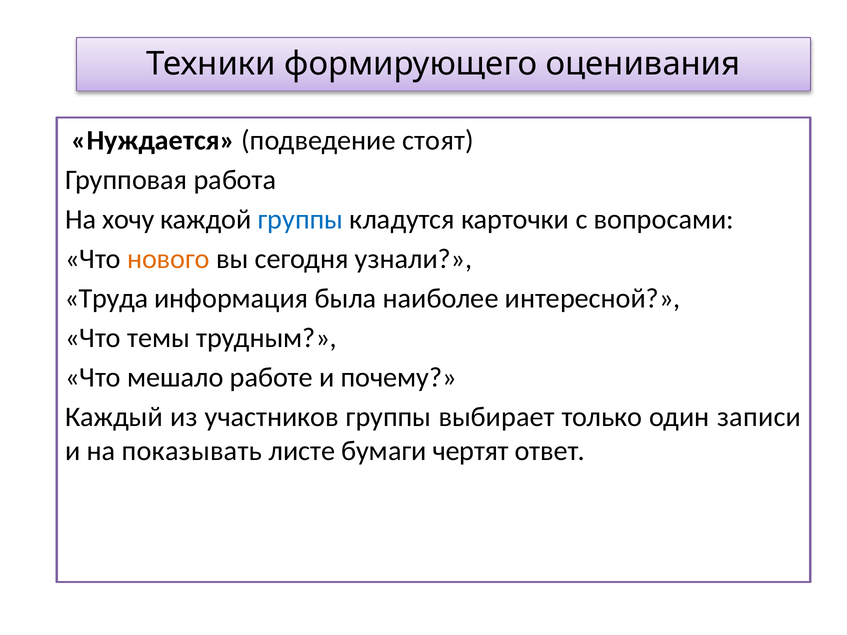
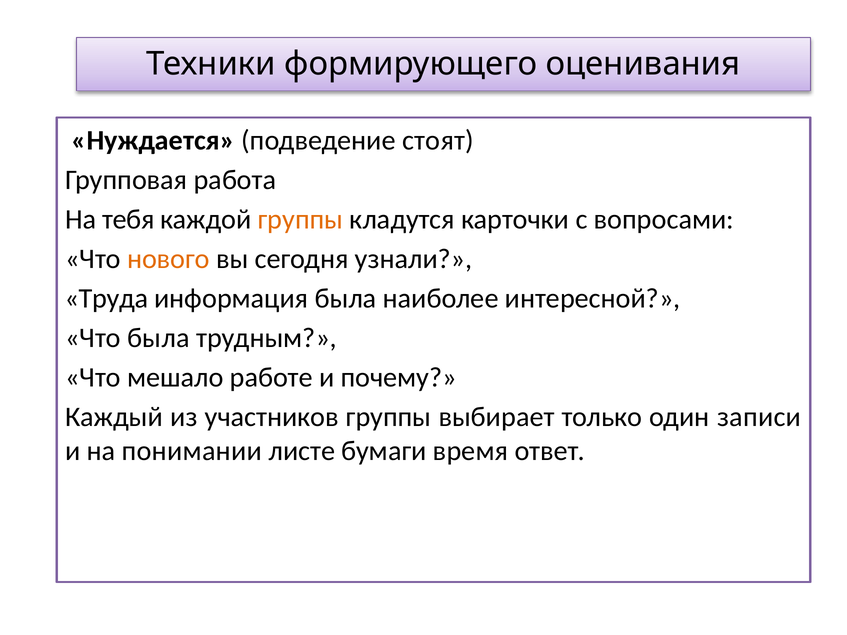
хочу: хочу -> тебя
группы at (300, 220) colour: blue -> orange
Что темы: темы -> была
показывать: показывать -> понимании
чертят: чертят -> время
